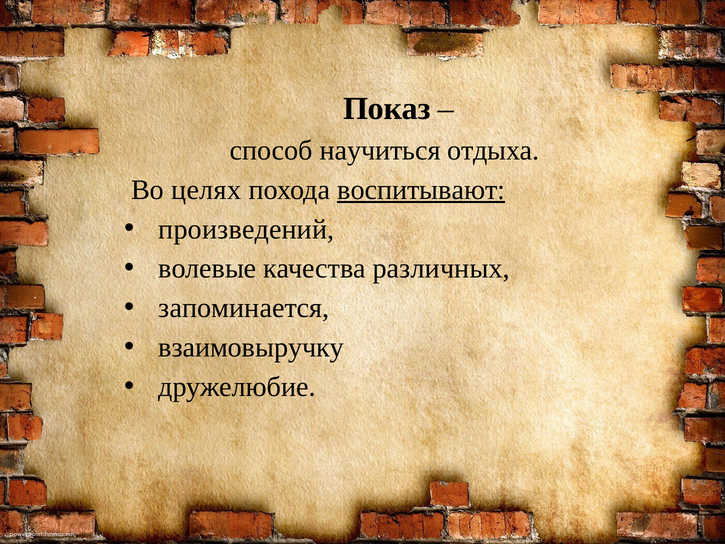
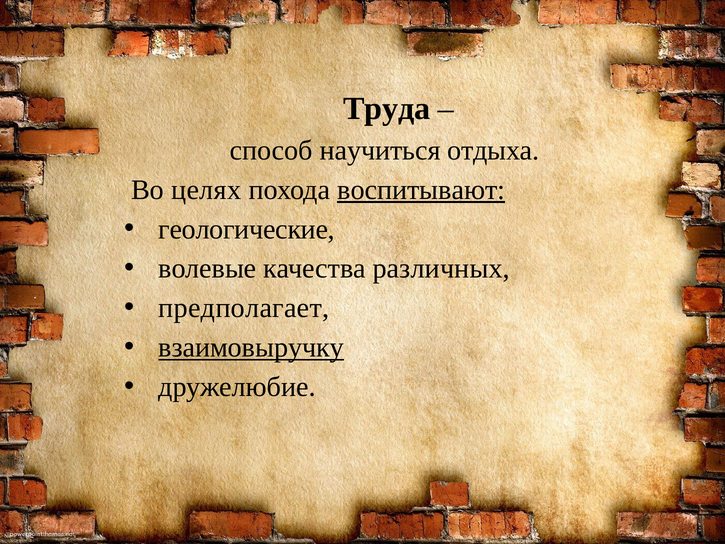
Показ: Показ -> Труда
произведений: произведений -> геологические
запоминается: запоминается -> предполагает
взаимовыручку underline: none -> present
